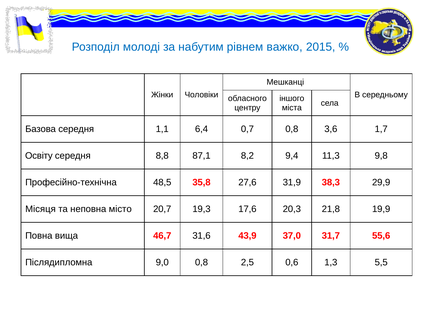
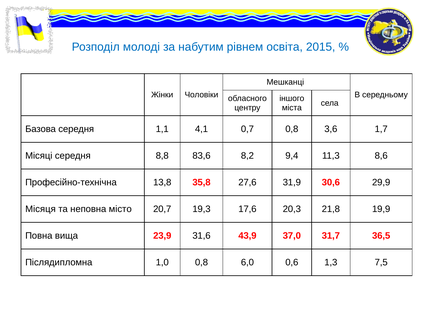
важко: важко -> освіта
6,4: 6,4 -> 4,1
Освіту: Освіту -> Місяці
87,1: 87,1 -> 83,6
9,8: 9,8 -> 8,6
48,5: 48,5 -> 13,8
38,3: 38,3 -> 30,6
46,7: 46,7 -> 23,9
55,6: 55,6 -> 36,5
9,0: 9,0 -> 1,0
2,5: 2,5 -> 6,0
5,5: 5,5 -> 7,5
